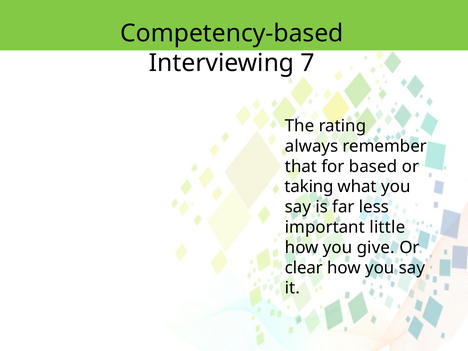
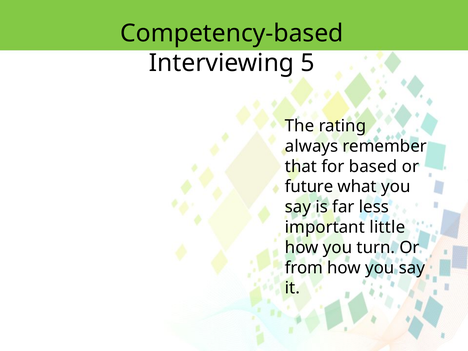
7: 7 -> 5
taking: taking -> future
give: give -> turn
clear: clear -> from
